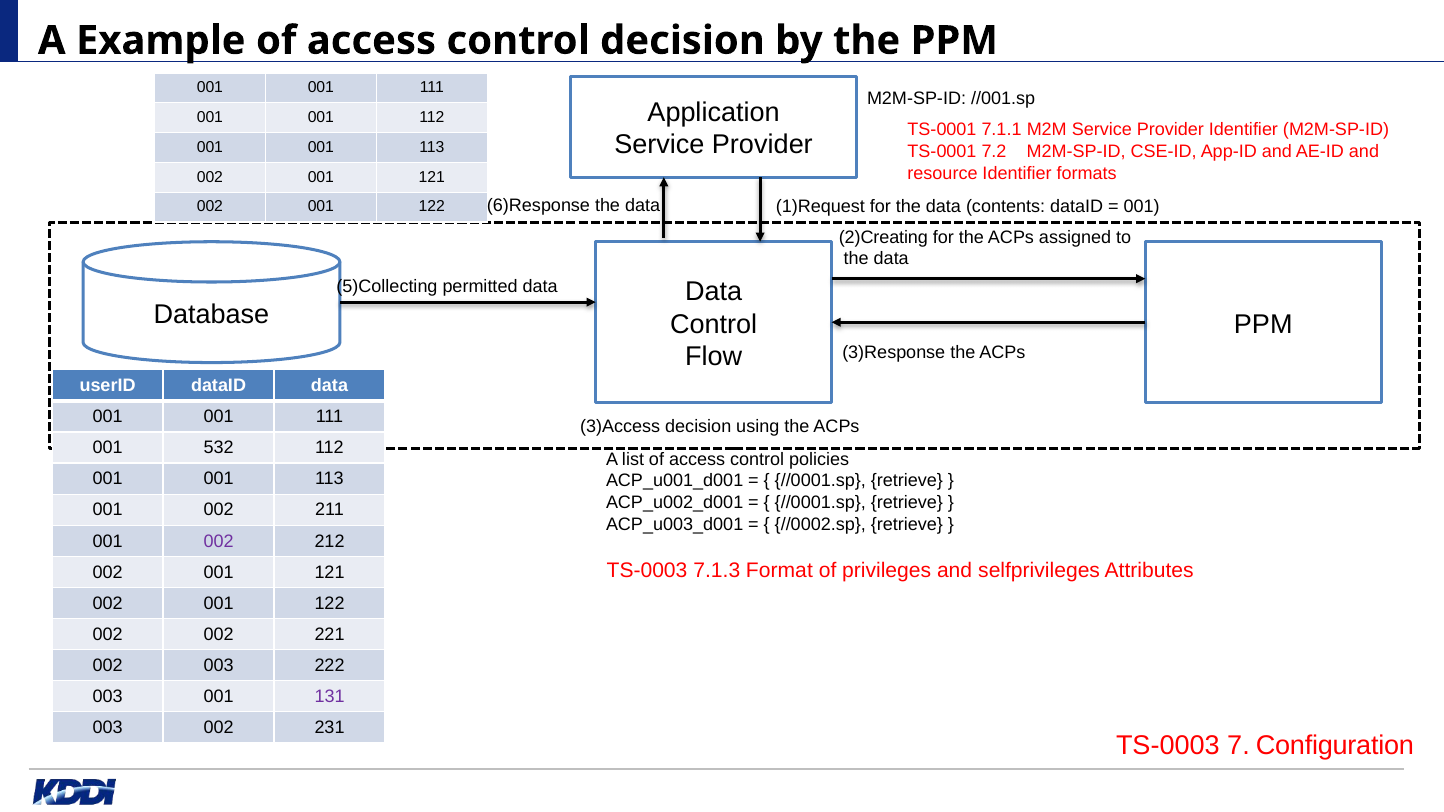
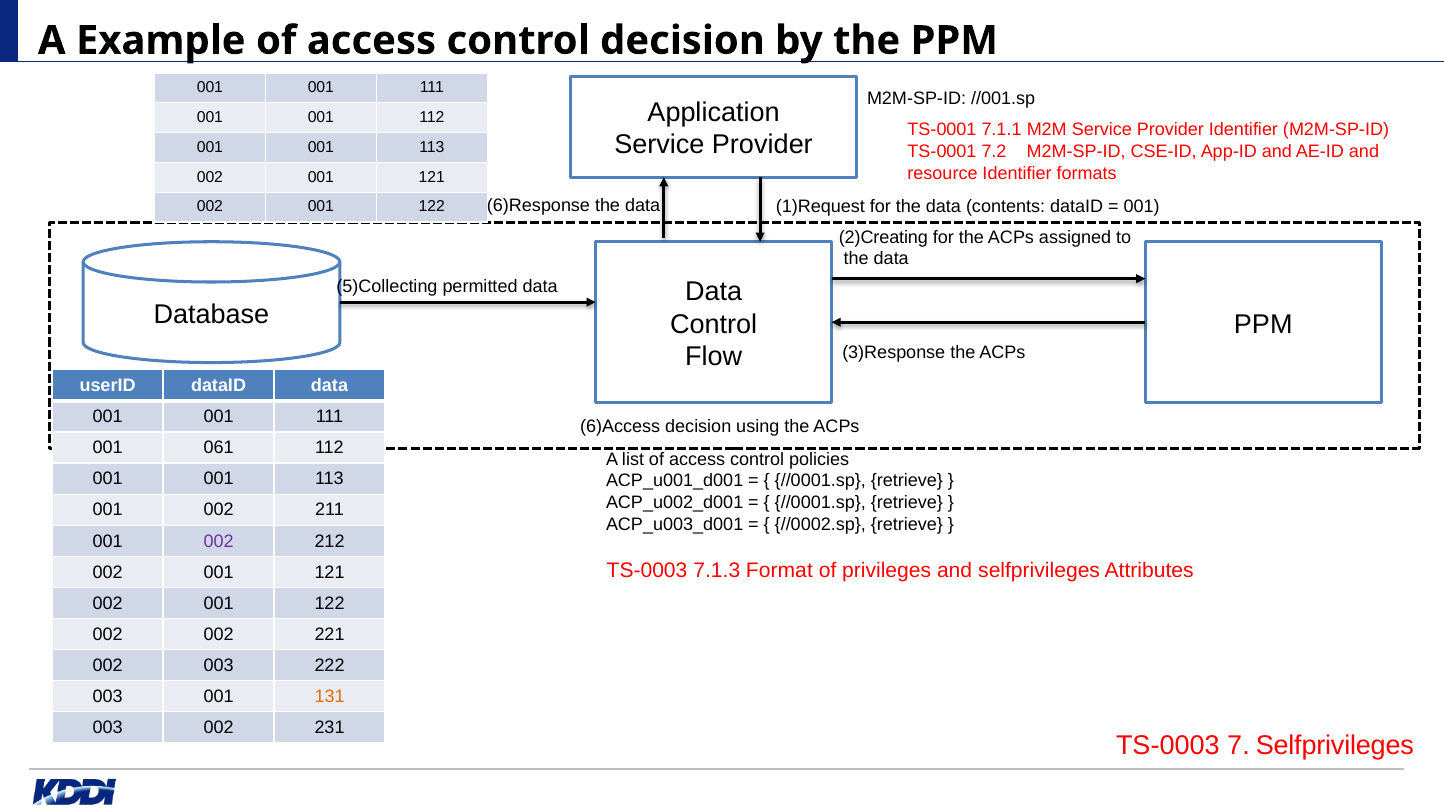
3)Access: 3)Access -> 6)Access
532: 532 -> 061
131 colour: purple -> orange
7 Configuration: Configuration -> Selfprivileges
